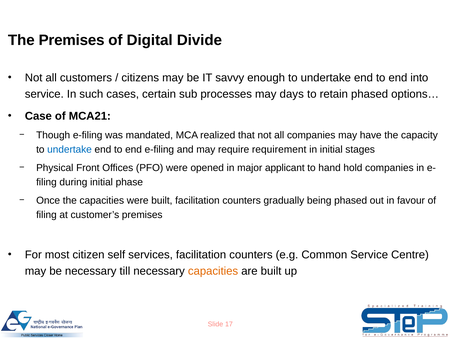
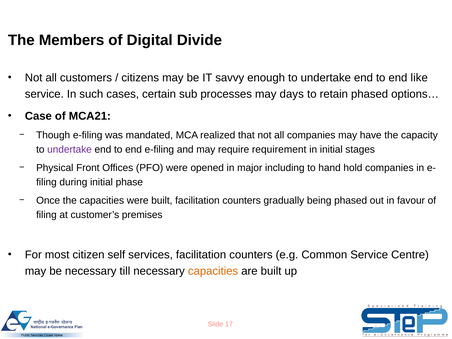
The Premises: Premises -> Members
into: into -> like
undertake at (70, 150) colour: blue -> purple
applicant: applicant -> including
